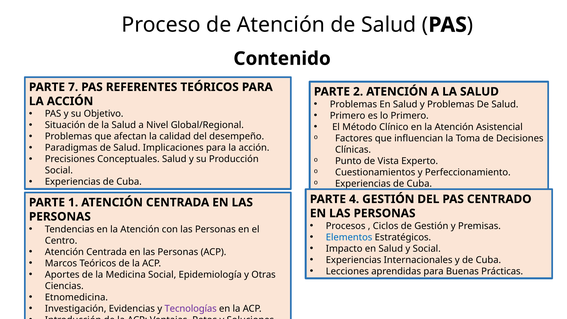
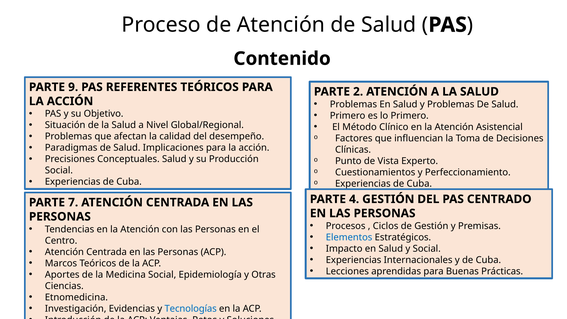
7: 7 -> 9
1: 1 -> 7
Tecnologías colour: purple -> blue
